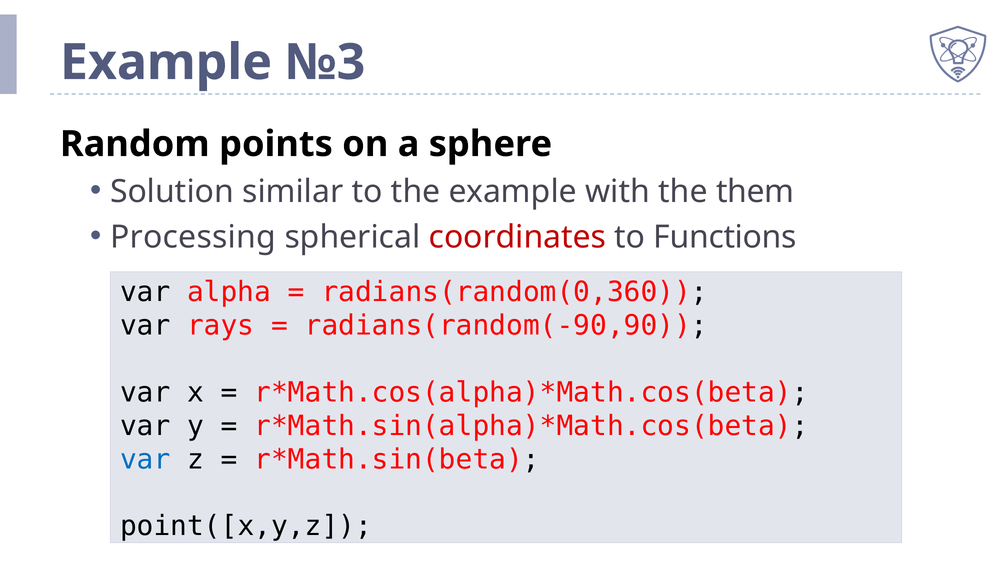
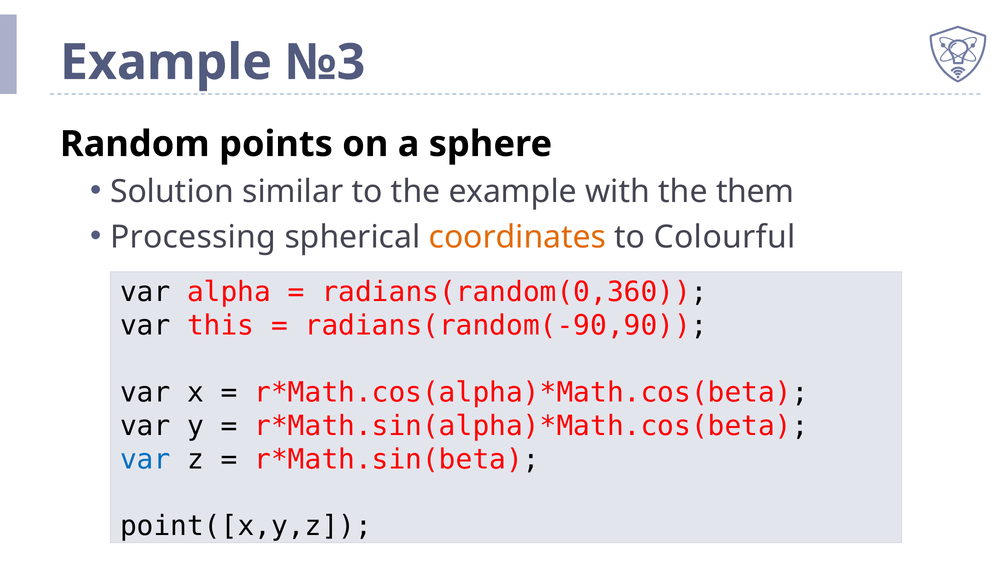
coordinates colour: red -> orange
Functions: Functions -> Colourful
rays: rays -> this
